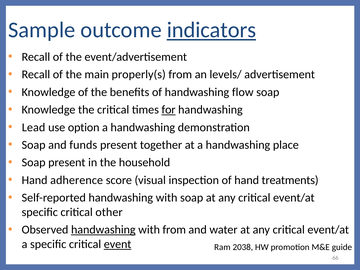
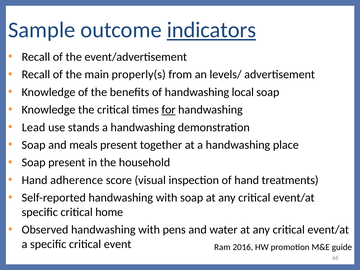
flow: flow -> local
option: option -> stands
funds: funds -> meals
other: other -> home
handwashing at (103, 230) underline: present -> none
with from: from -> pens
event underline: present -> none
2038: 2038 -> 2016
